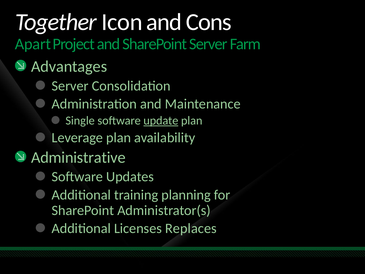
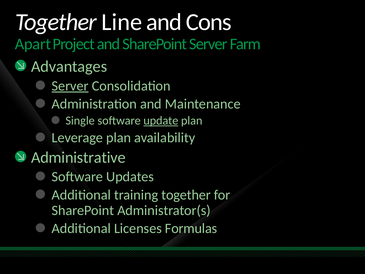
Icon: Icon -> Line
Server at (70, 86) underline: none -> present
training planning: planning -> together
Replaces: Replaces -> Formulas
